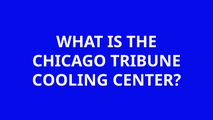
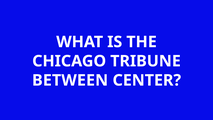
COOLING: COOLING -> BETWEEN
